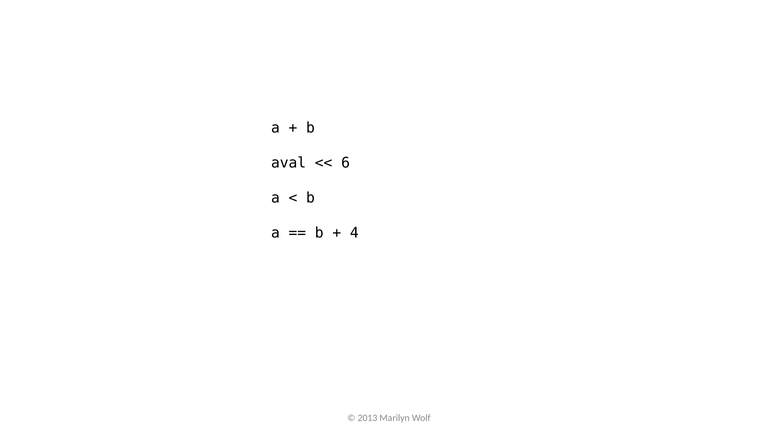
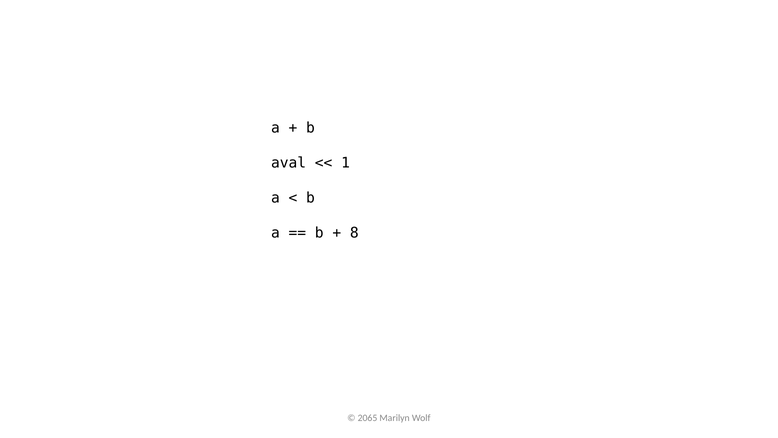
6: 6 -> 1
4: 4 -> 8
2013: 2013 -> 2065
